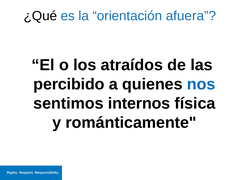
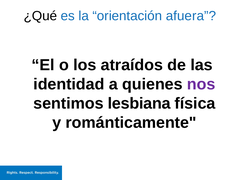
percibido: percibido -> identidad
nos colour: blue -> purple
internos: internos -> lesbiana
